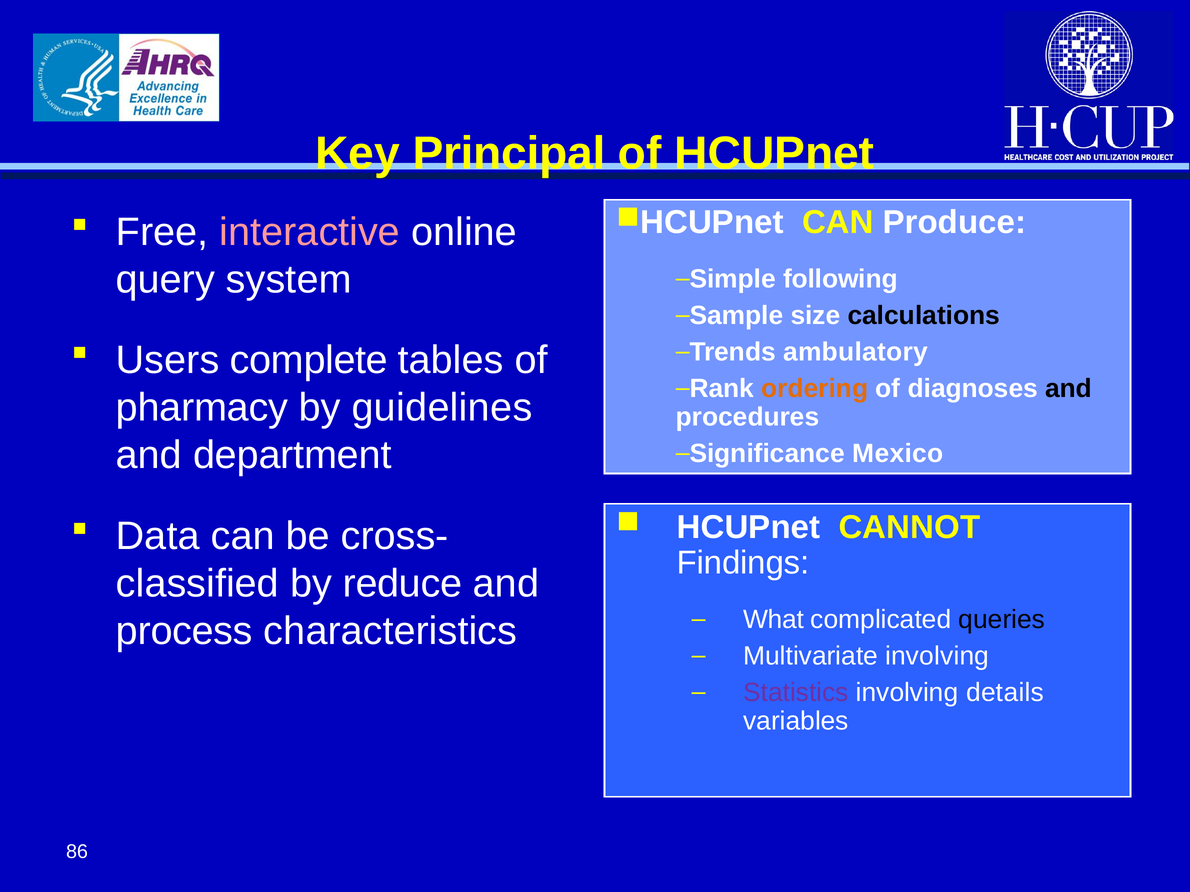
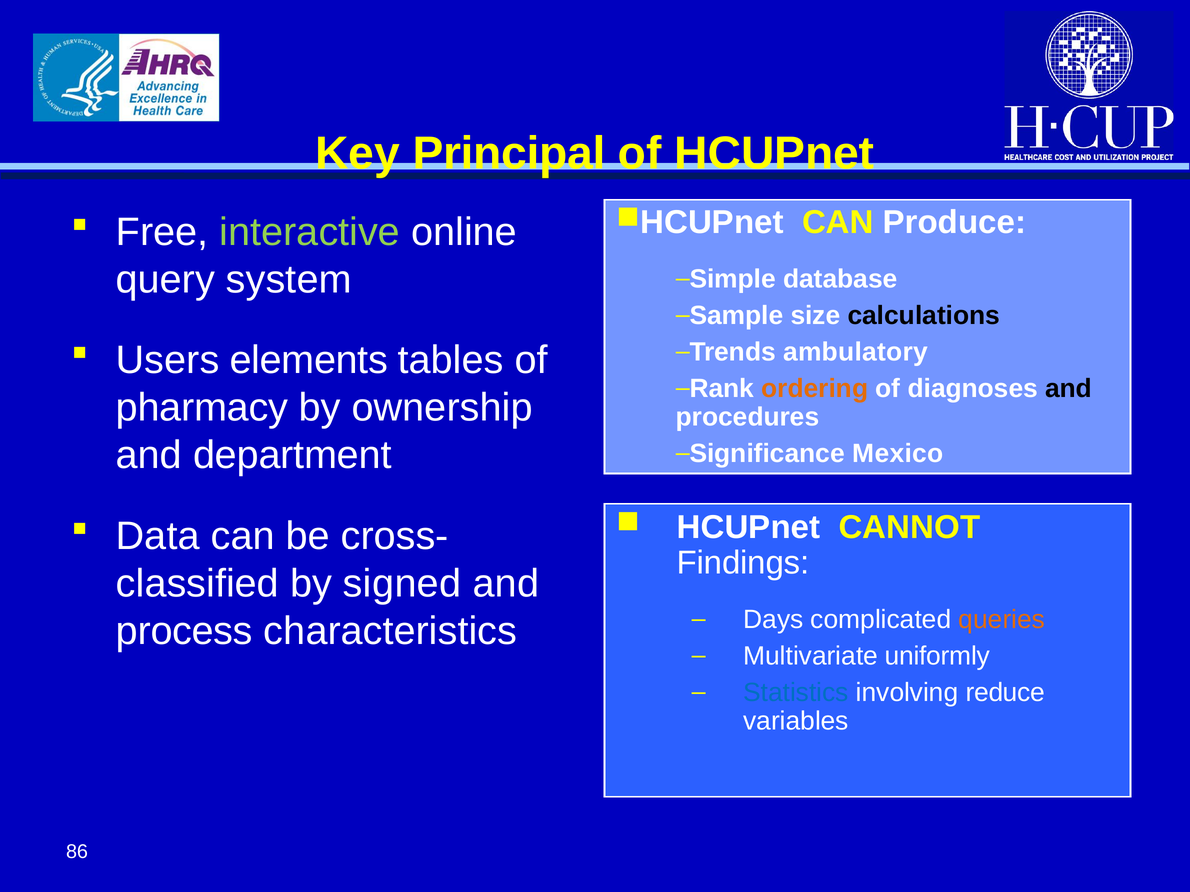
interactive colour: pink -> light green
following: following -> database
complete: complete -> elements
guidelines: guidelines -> ownership
reduce: reduce -> signed
What: What -> Days
queries colour: black -> orange
Multivariate involving: involving -> uniformly
Statistics colour: purple -> blue
details: details -> reduce
